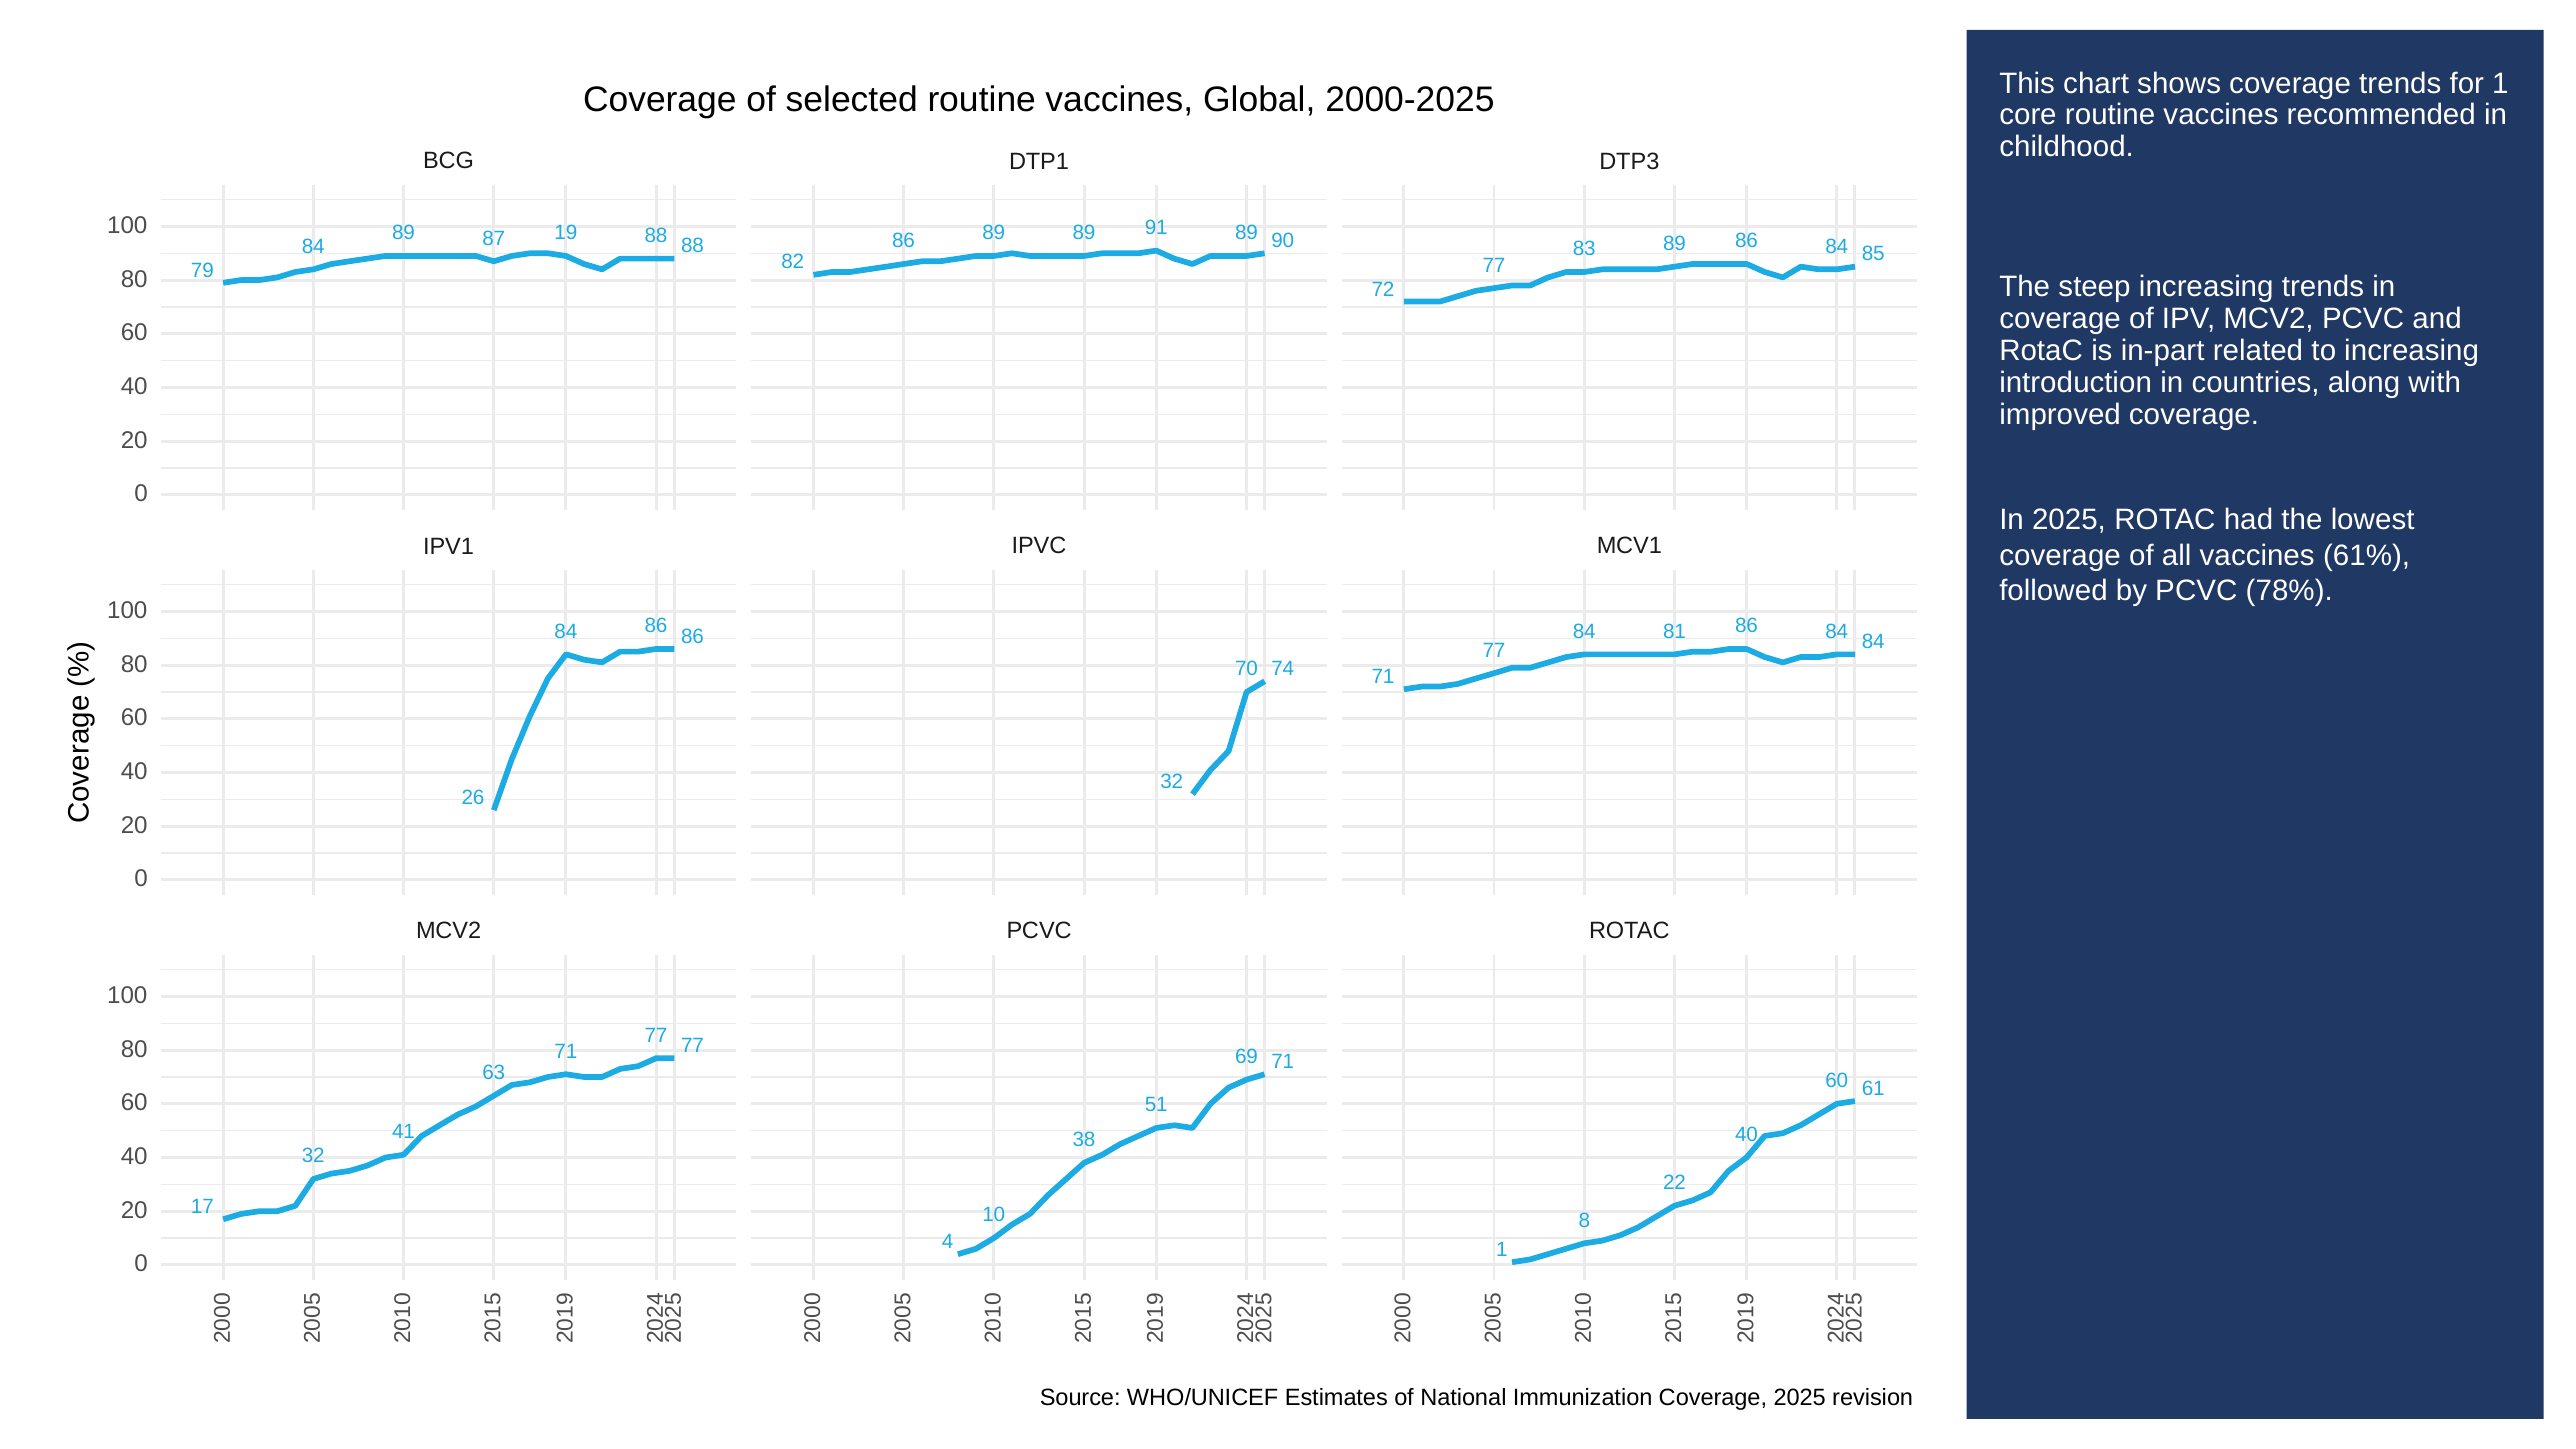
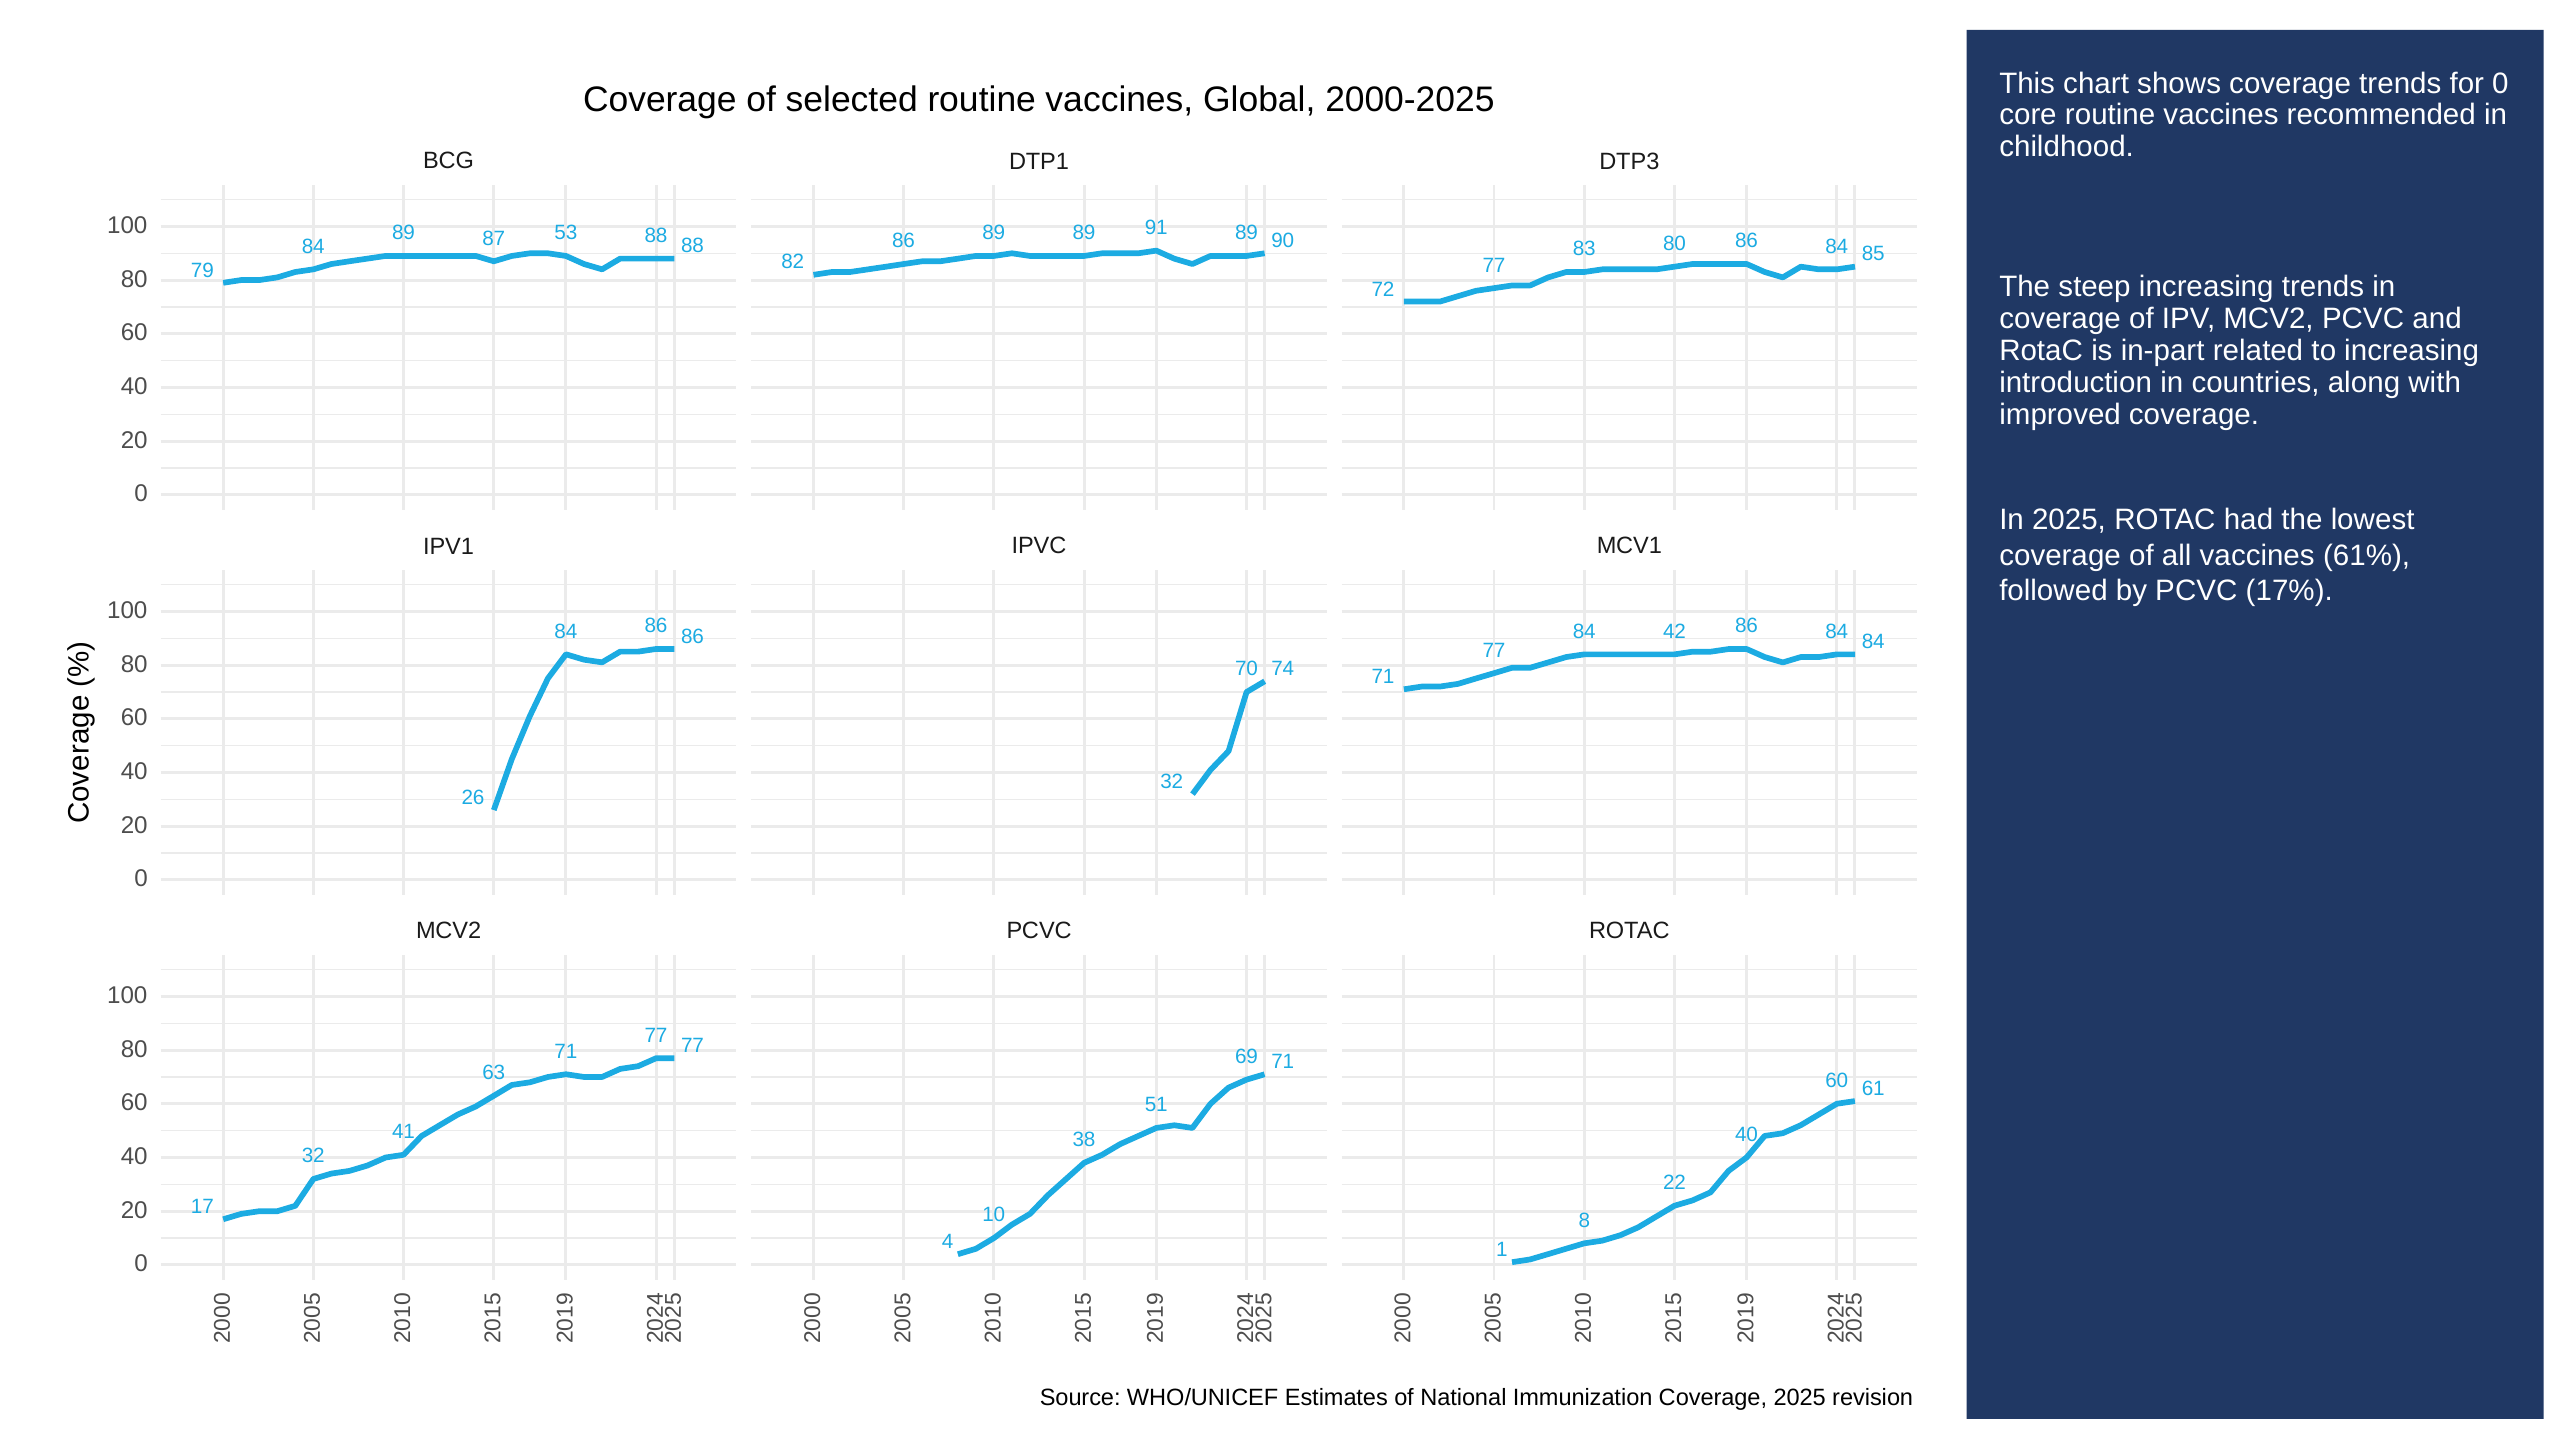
for 1: 1 -> 0
19: 19 -> 53
83 89: 89 -> 80
78%: 78% -> 17%
81: 81 -> 42
